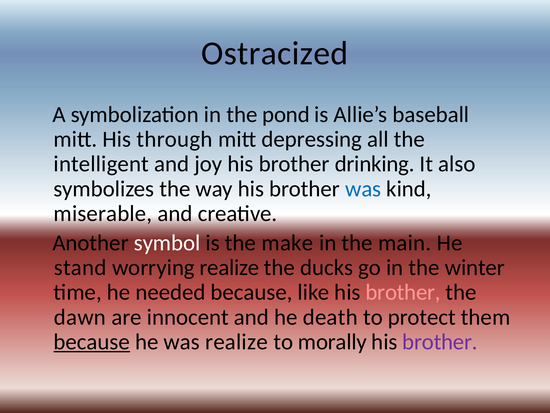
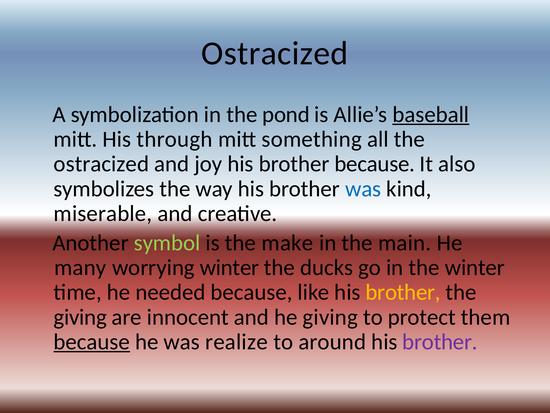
baseball underline: none -> present
depressing: depressing -> something
intelligent at (101, 164): intelligent -> ostracized
brother drinking: drinking -> because
symbol colour: white -> light green
stand: stand -> many
worrying realize: realize -> winter
brother at (403, 292) colour: pink -> yellow
dawn at (80, 317): dawn -> giving
he death: death -> giving
morally: morally -> around
